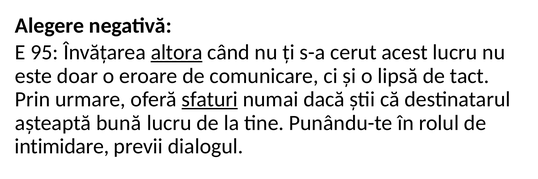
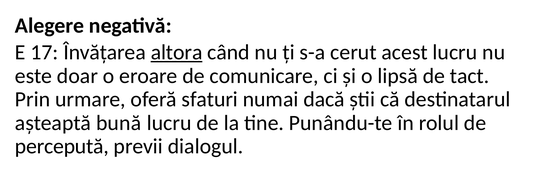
95: 95 -> 17
sfaturi underline: present -> none
intimidare: intimidare -> percepută
